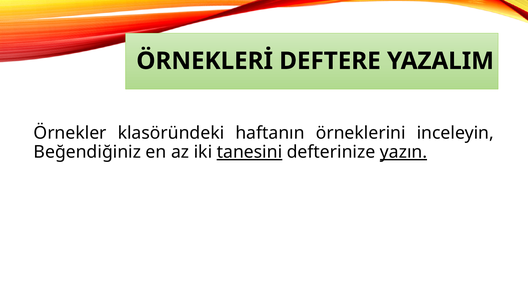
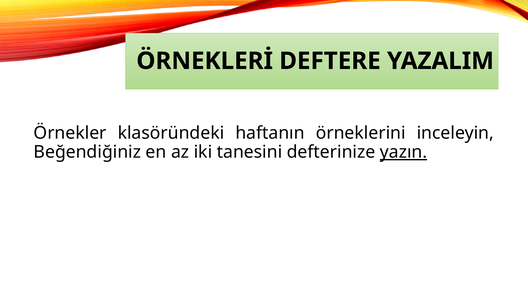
tanesini underline: present -> none
